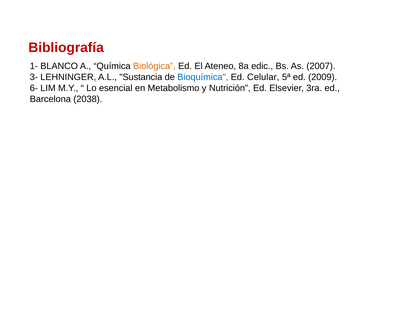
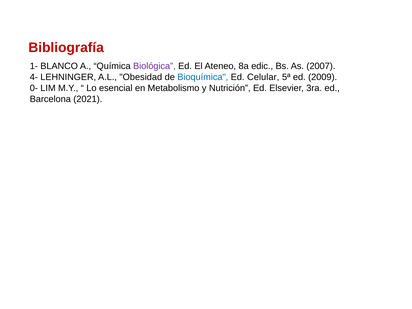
Biológica colour: orange -> purple
3-: 3- -> 4-
Sustancia: Sustancia -> Obesidad
6-: 6- -> 0-
2038: 2038 -> 2021
